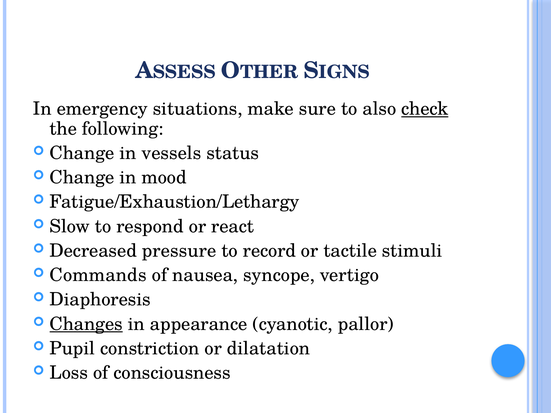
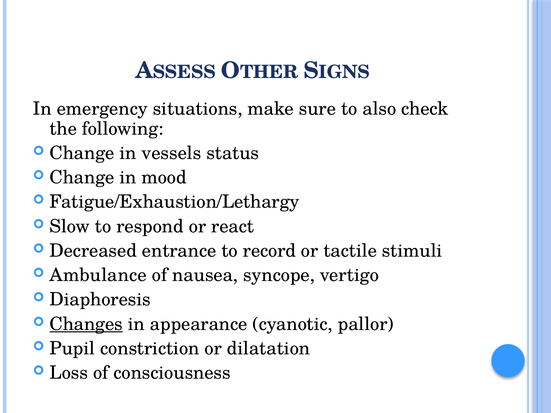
check underline: present -> none
pressure: pressure -> entrance
Commands: Commands -> Ambulance
